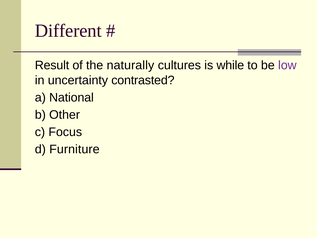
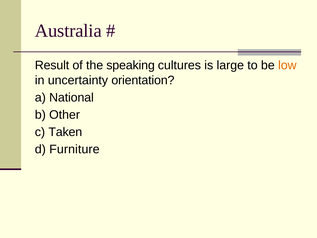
Different: Different -> Australia
naturally: naturally -> speaking
while: while -> large
low colour: purple -> orange
contrasted: contrasted -> orientation
Focus: Focus -> Taken
